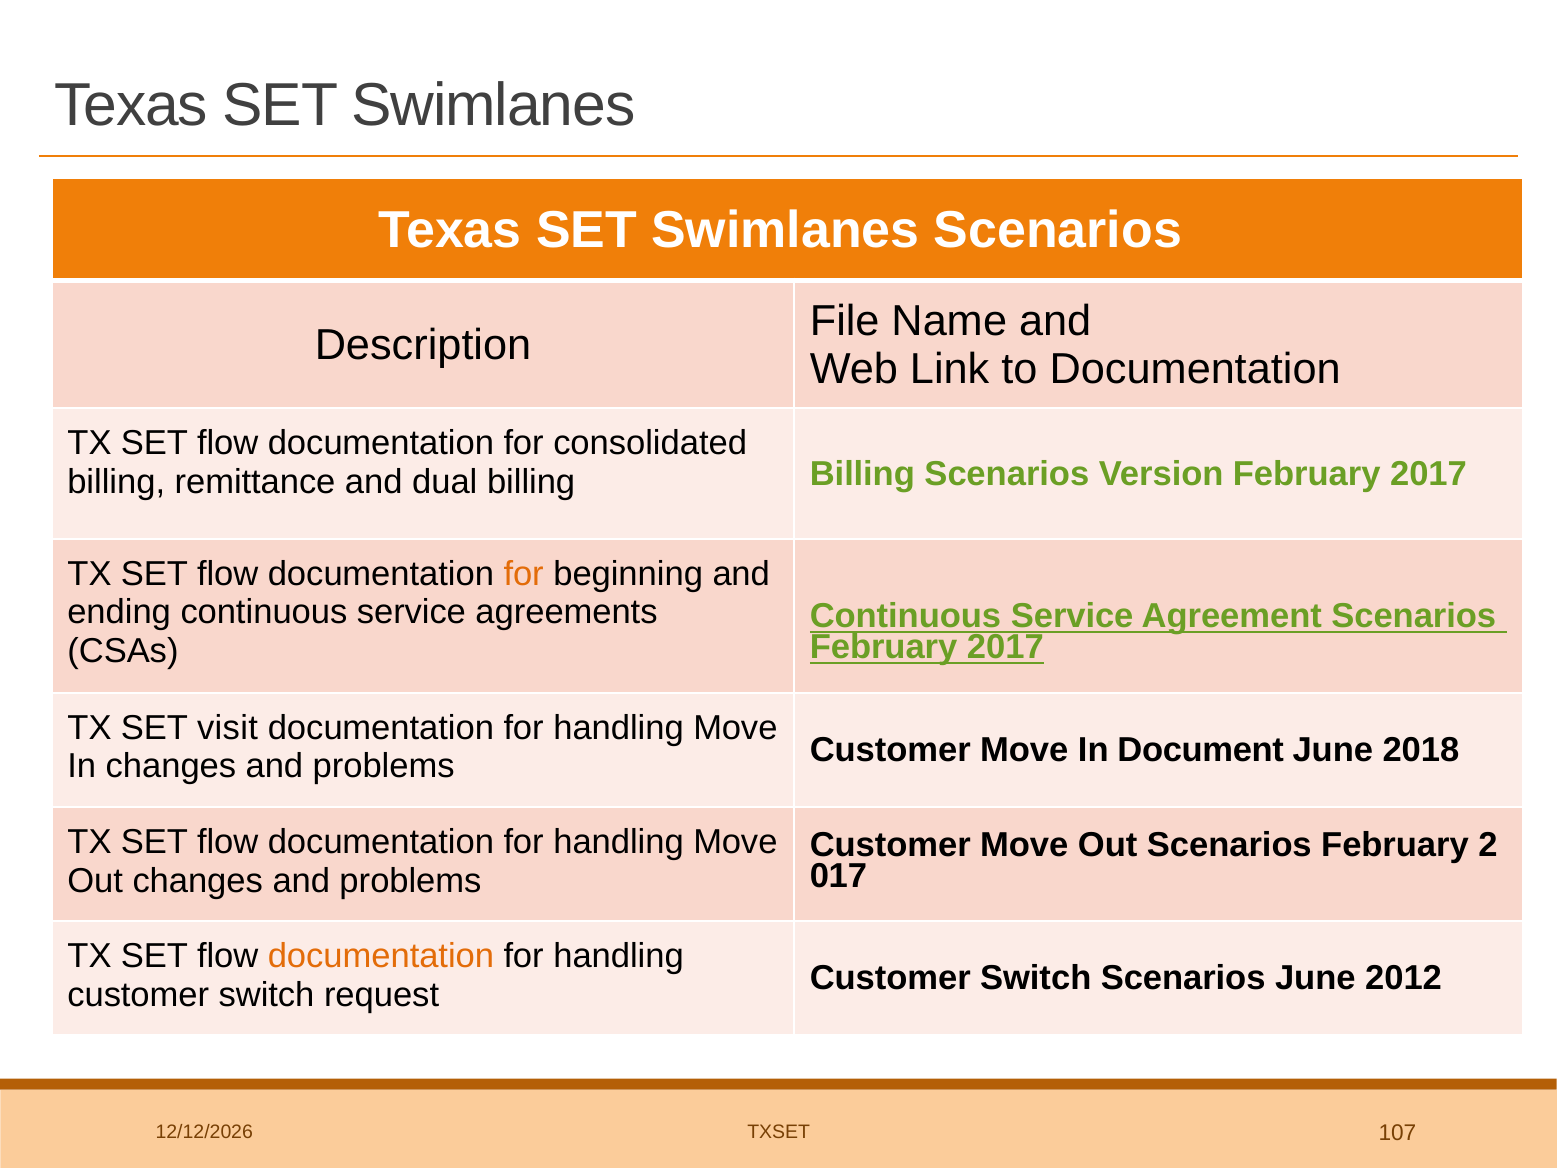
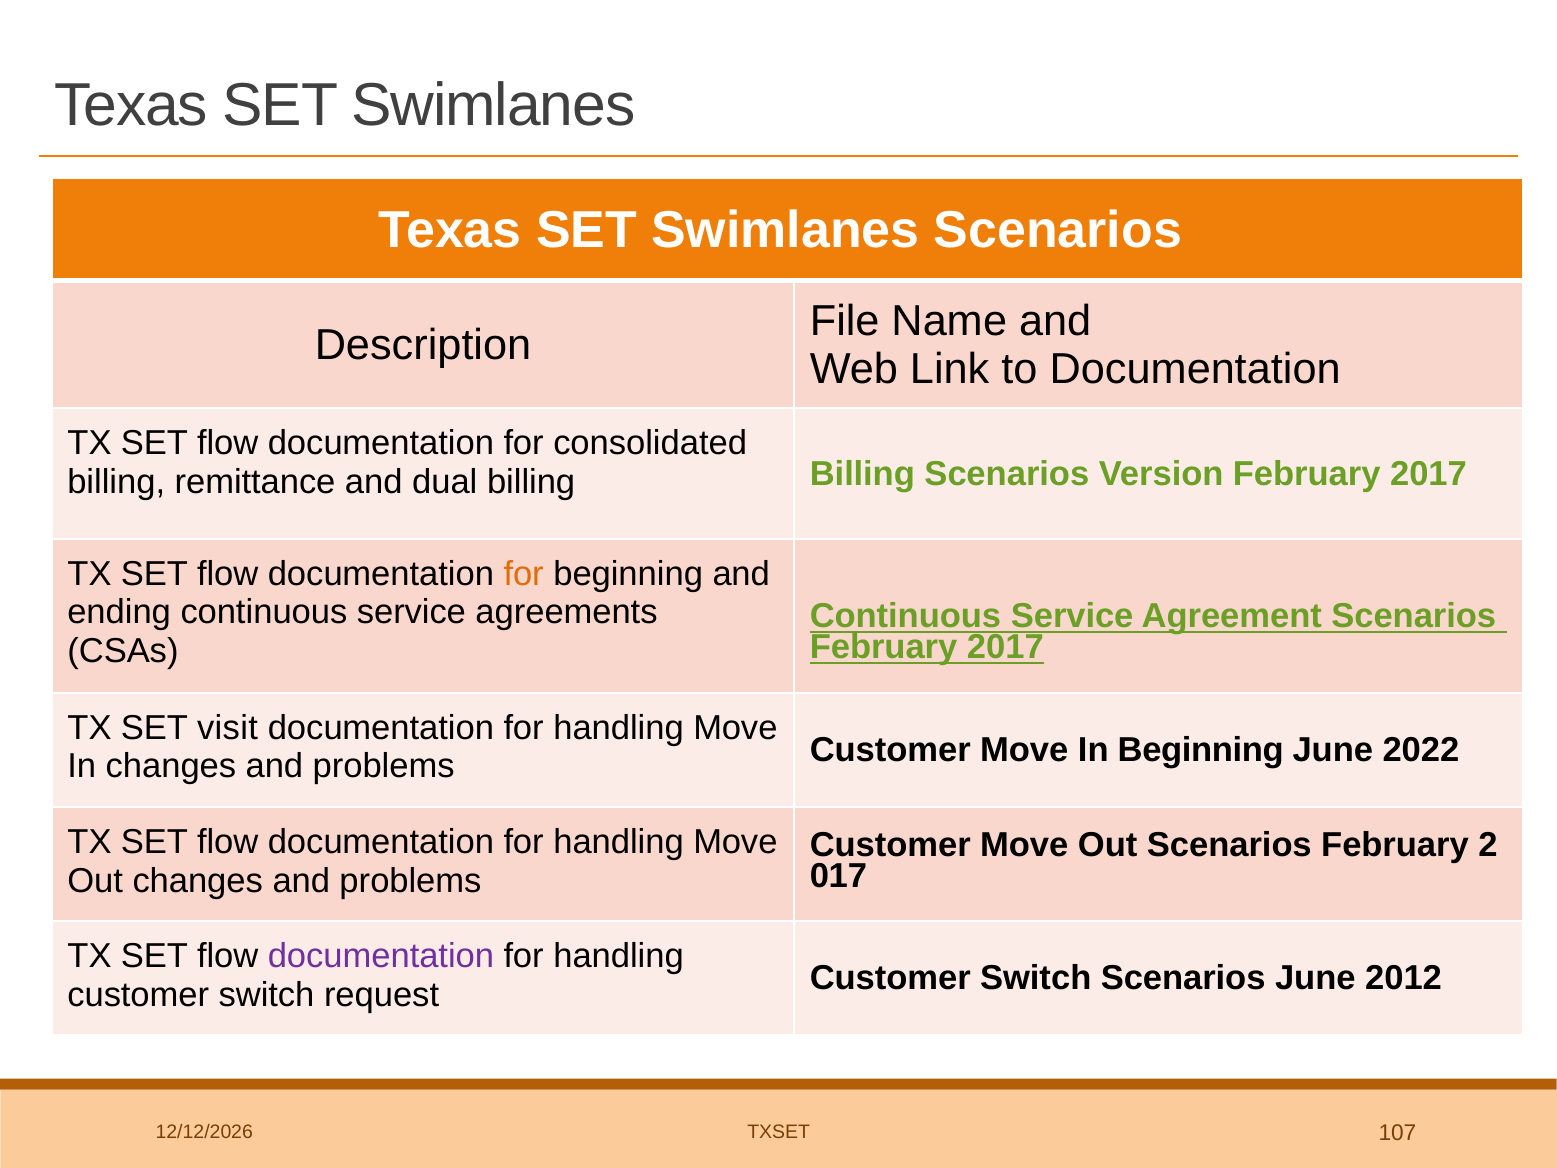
In Document: Document -> Beginning
2018: 2018 -> 2022
documentation at (381, 956) colour: orange -> purple
